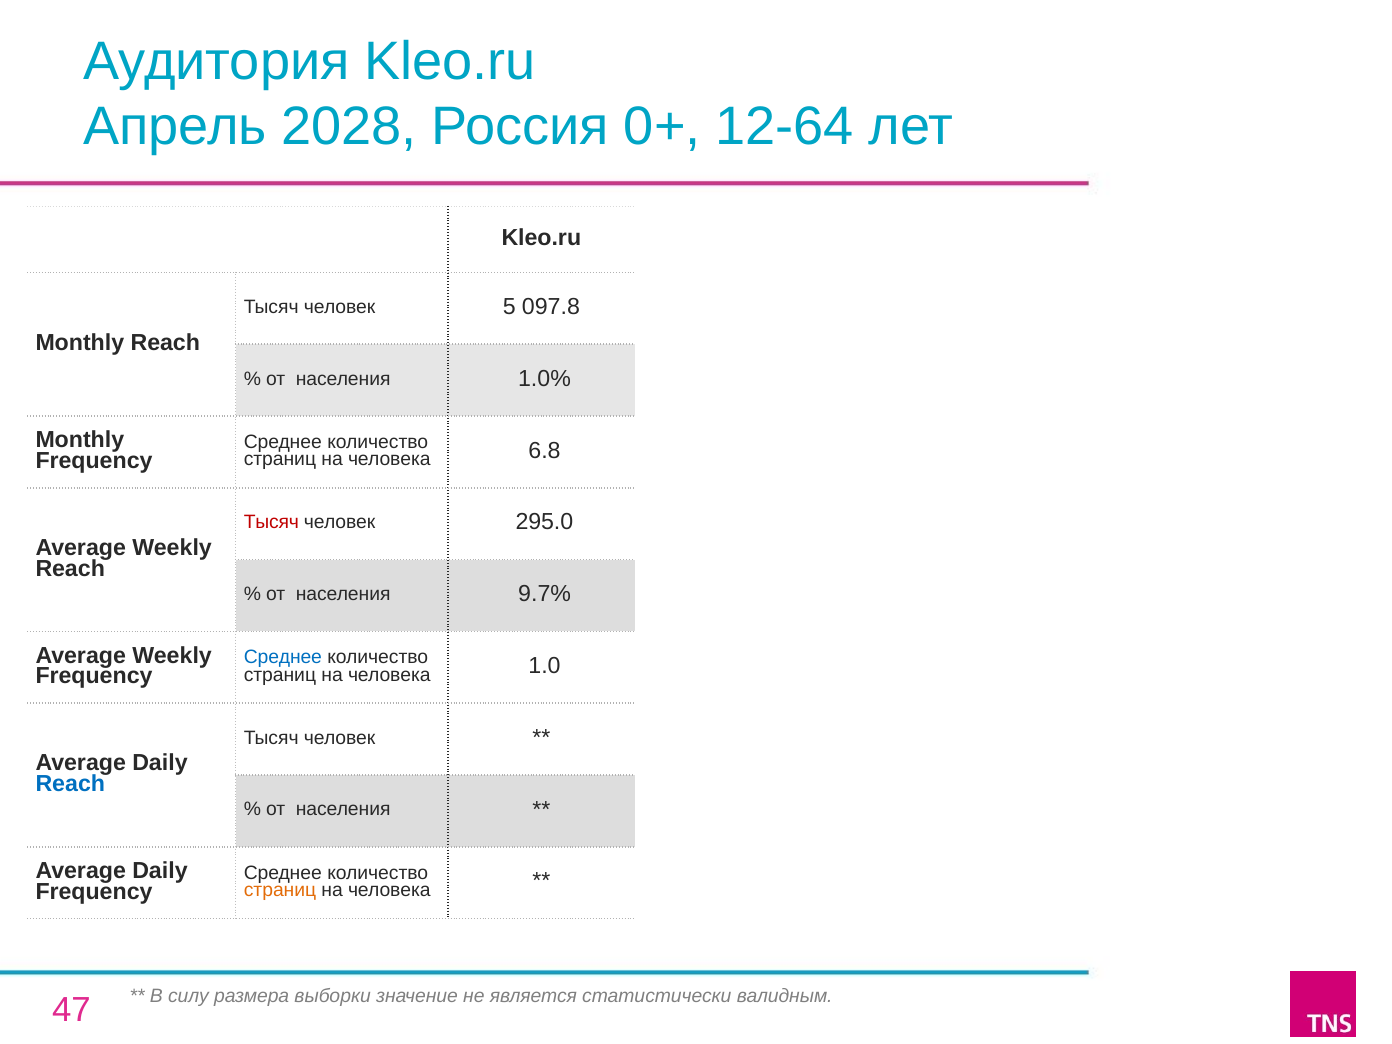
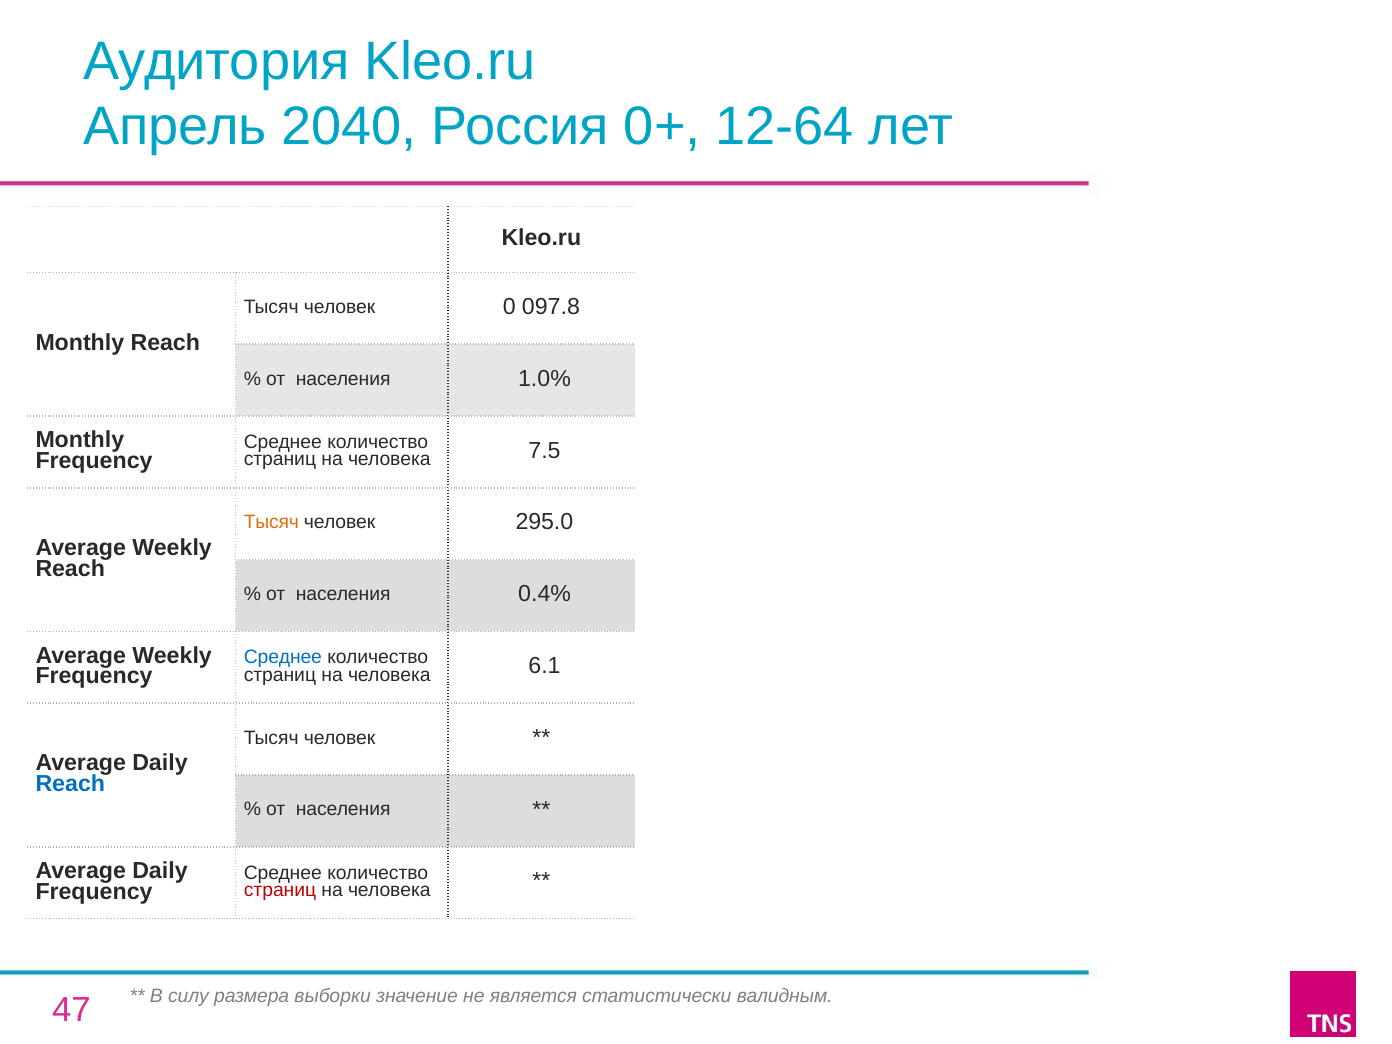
2028: 2028 -> 2040
5: 5 -> 0
6.8: 6.8 -> 7.5
Тысяч at (271, 522) colour: red -> orange
9.7%: 9.7% -> 0.4%
1.0: 1.0 -> 6.1
страниц at (280, 890) colour: orange -> red
